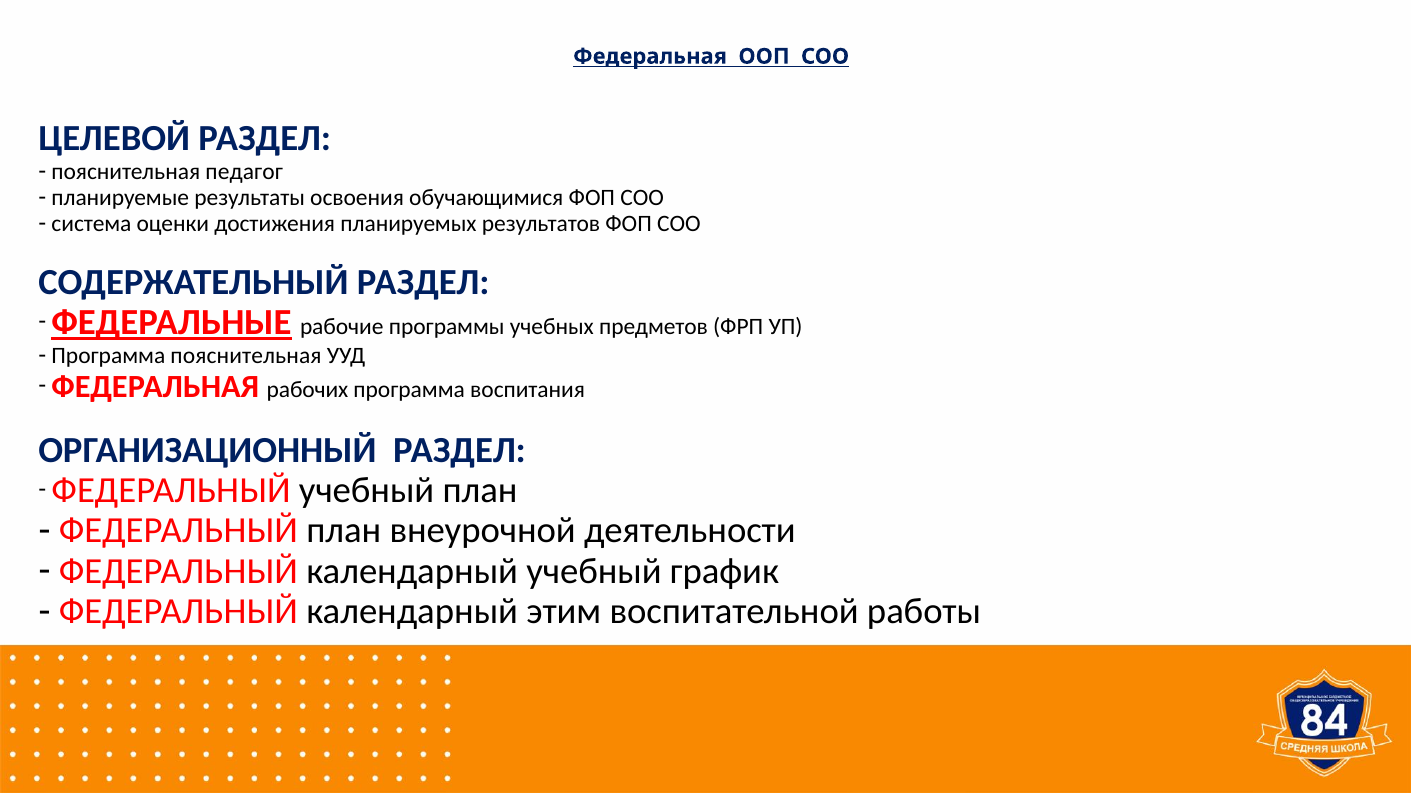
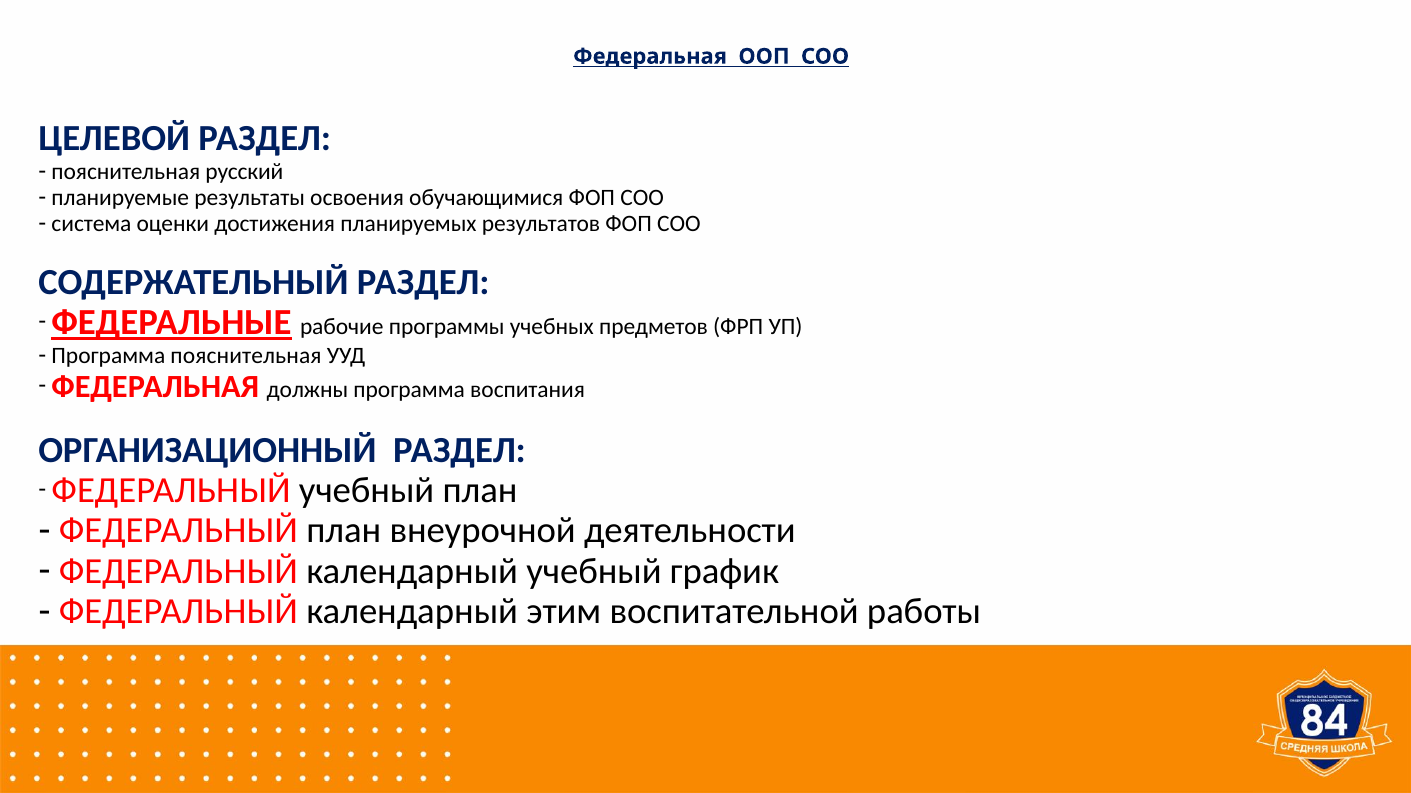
педагог: педагог -> русский
рабочих: рабочих -> должны
